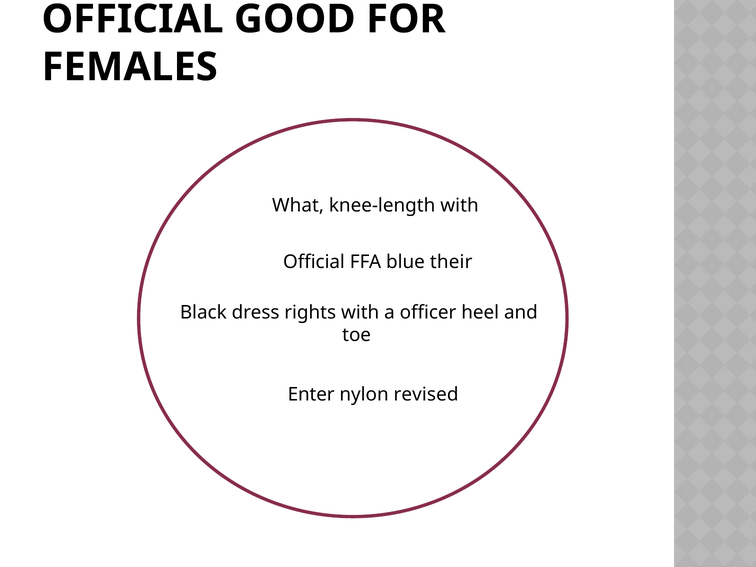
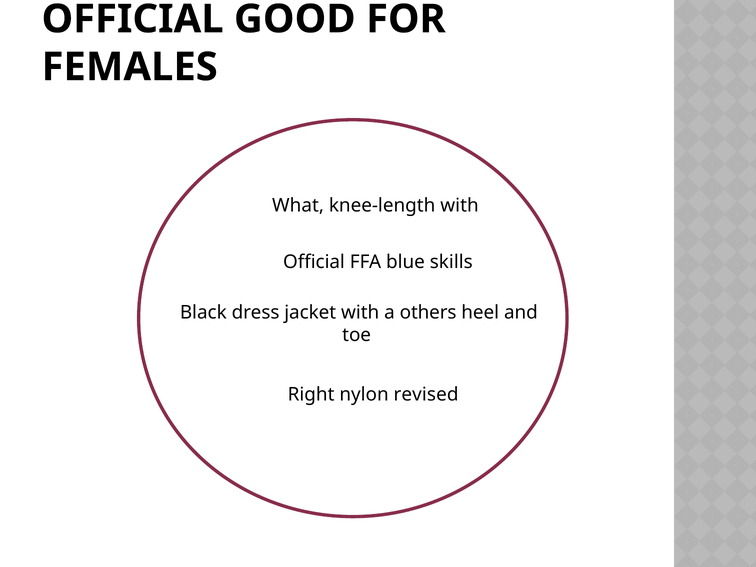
their: their -> skills
rights: rights -> jacket
officer: officer -> others
Enter: Enter -> Right
